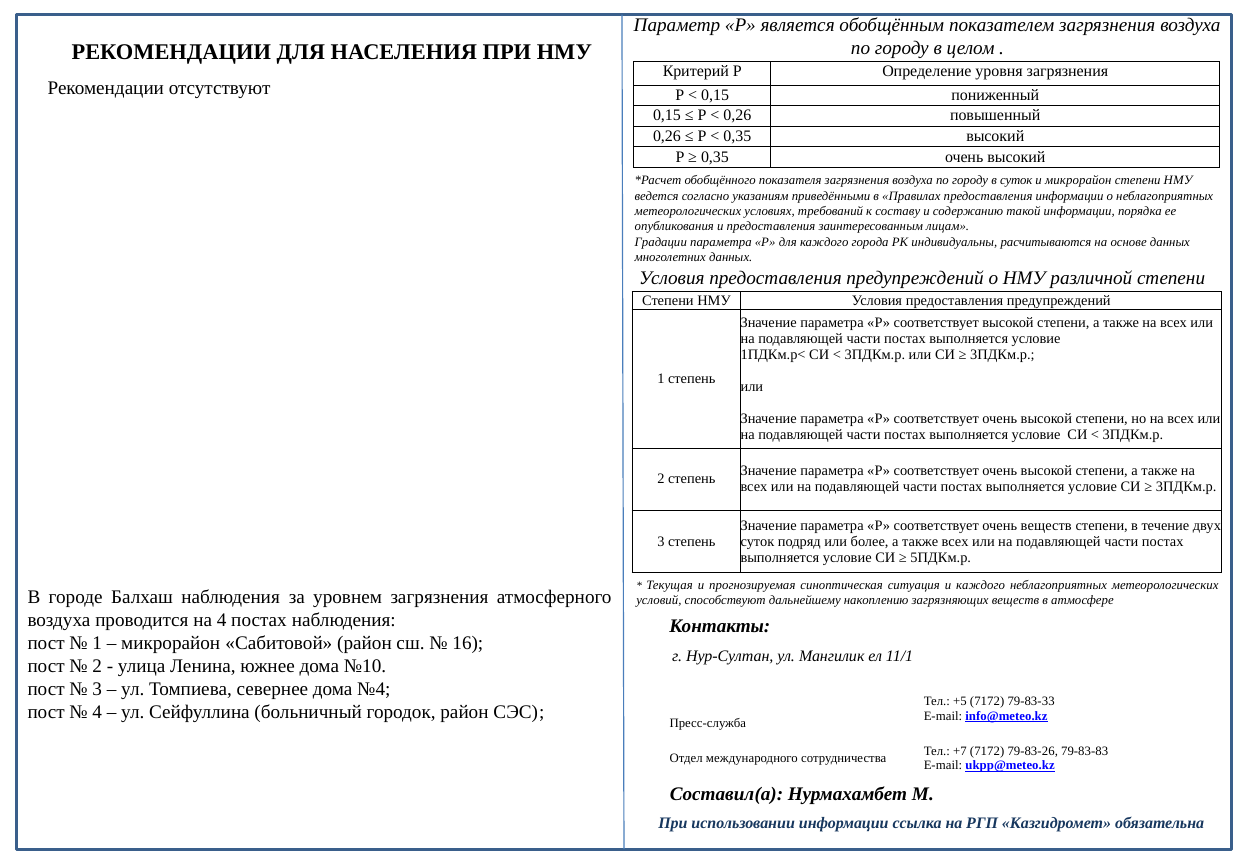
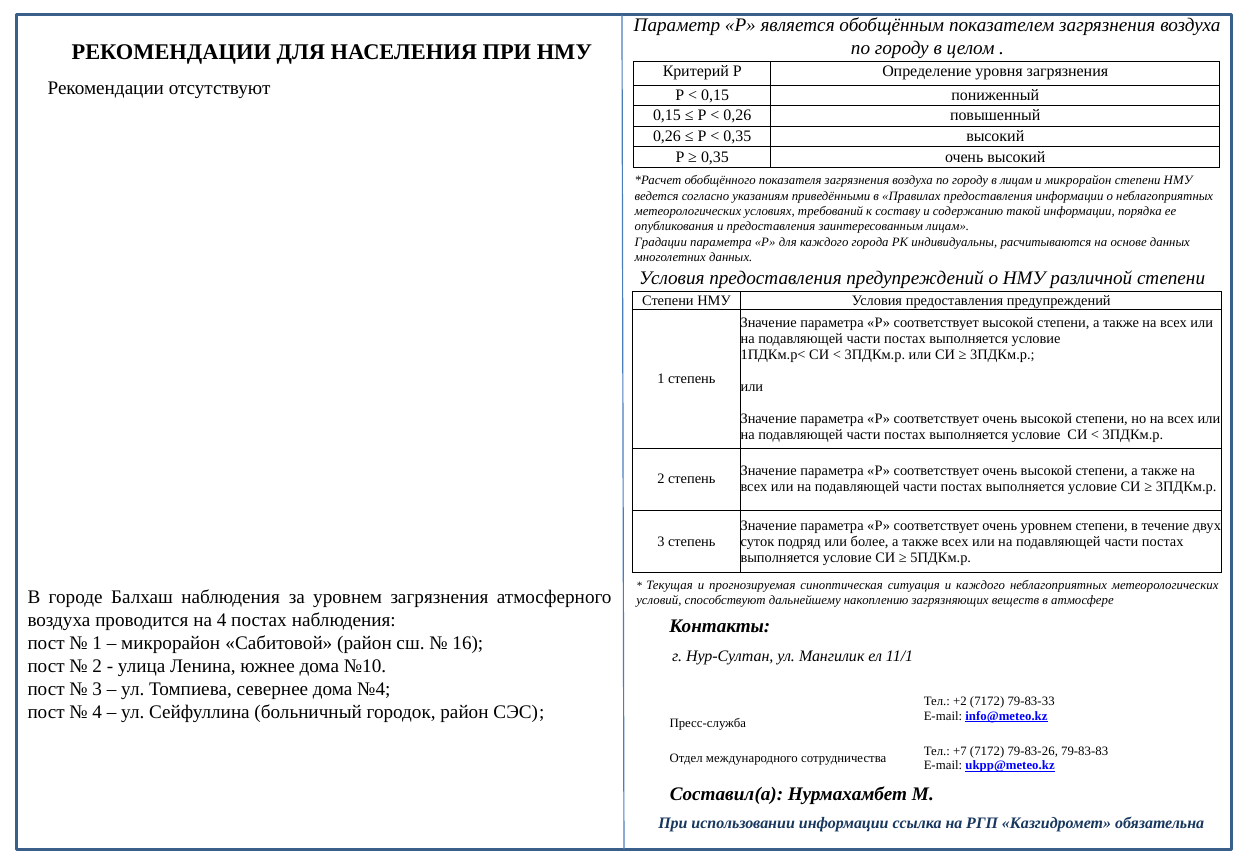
в суток: суток -> лицам
очень веществ: веществ -> уровнем
+5: +5 -> +2
